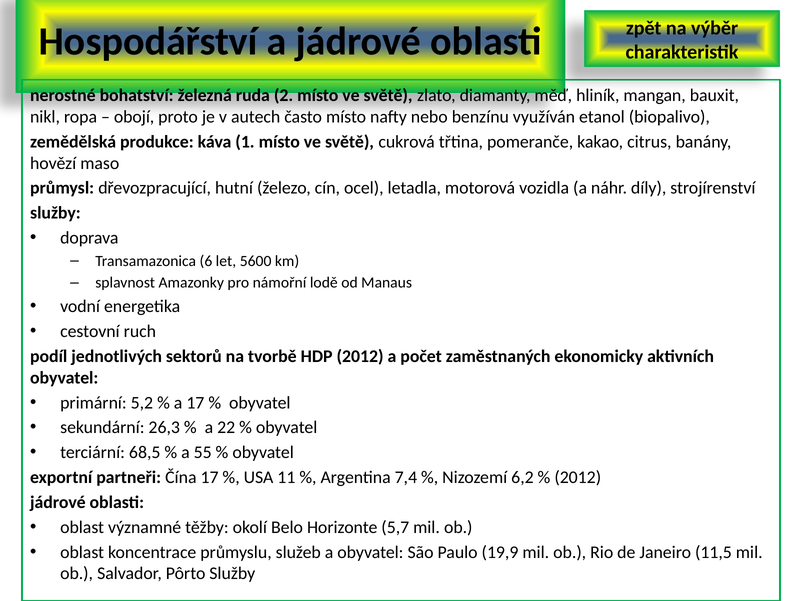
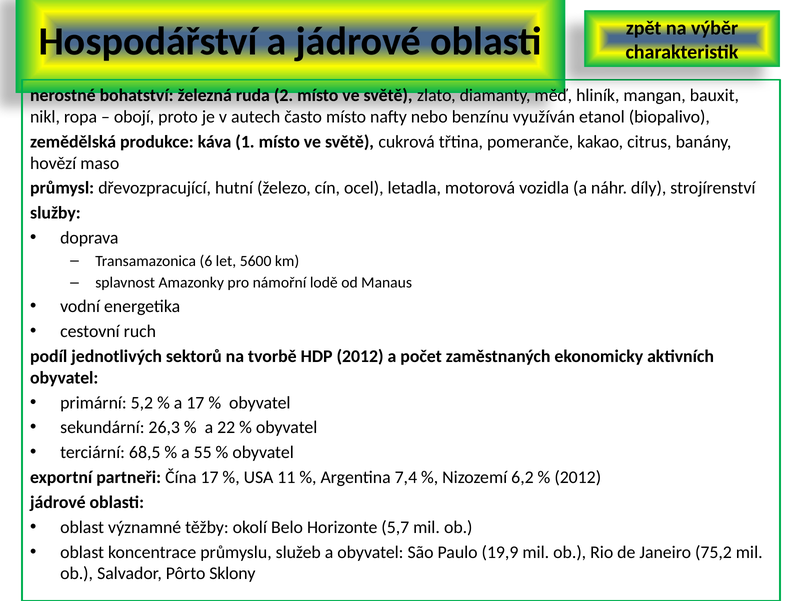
11,5: 11,5 -> 75,2
Pôrto Služby: Služby -> Sklony
